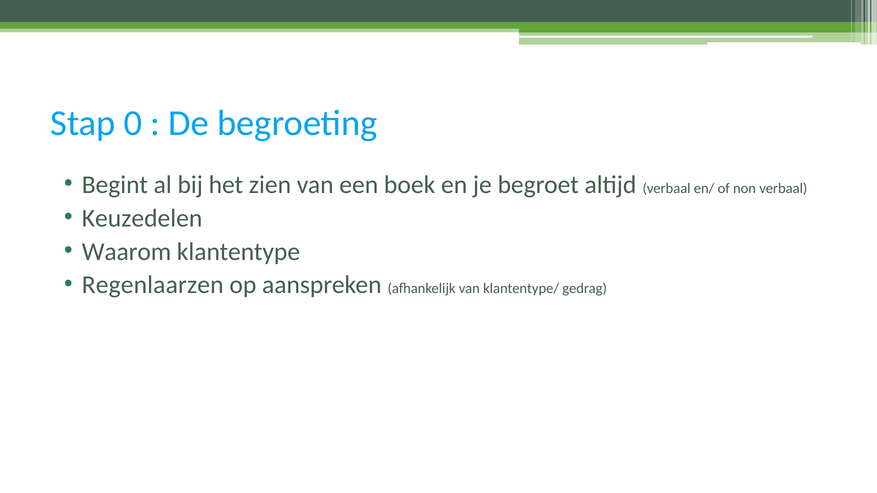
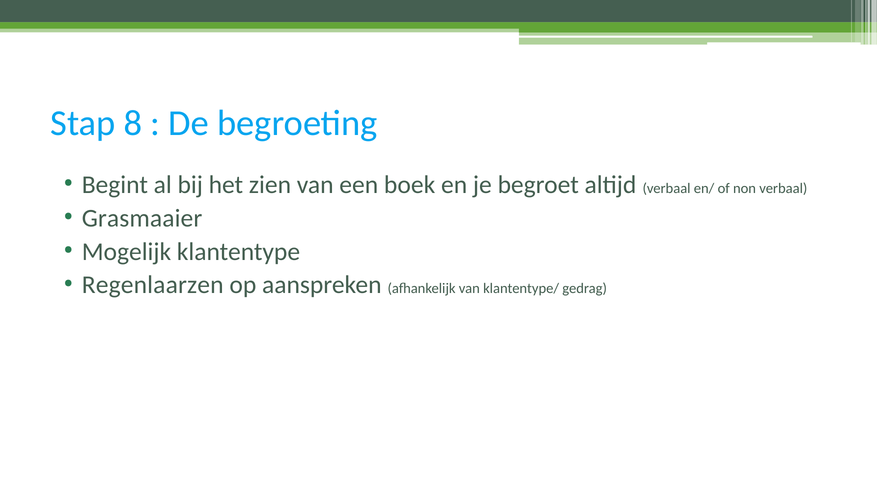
0: 0 -> 8
Keuzedelen: Keuzedelen -> Grasmaaier
Waarom: Waarom -> Mogelijk
